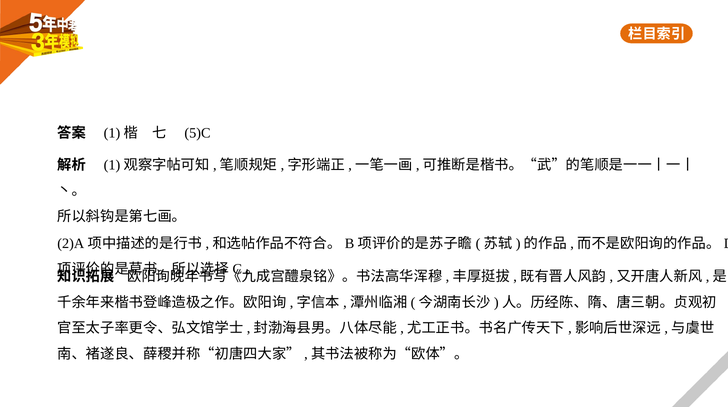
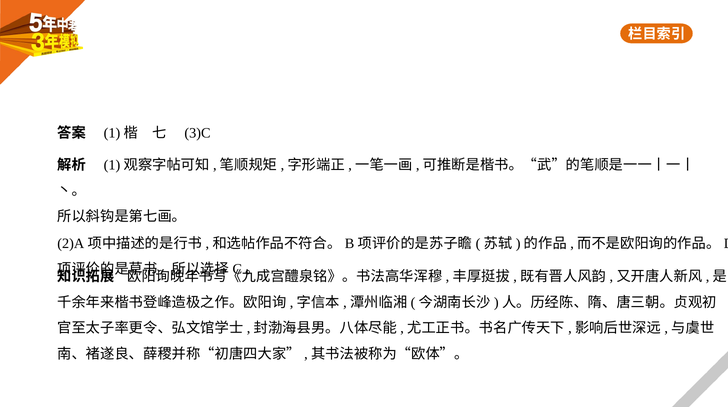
5)C: 5)C -> 3)C
